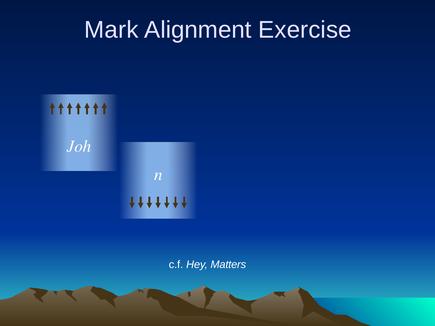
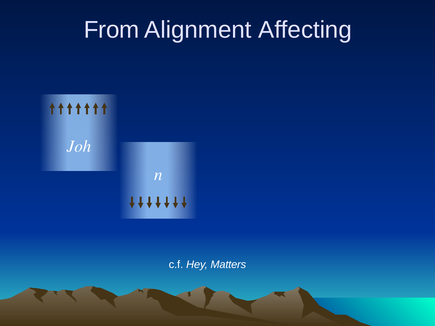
Mark: Mark -> From
Exercise: Exercise -> Affecting
